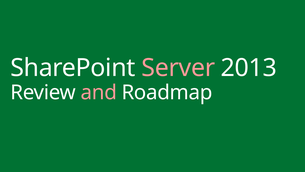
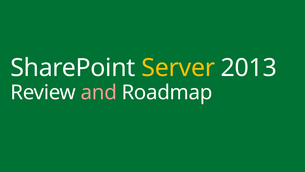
Server colour: pink -> yellow
